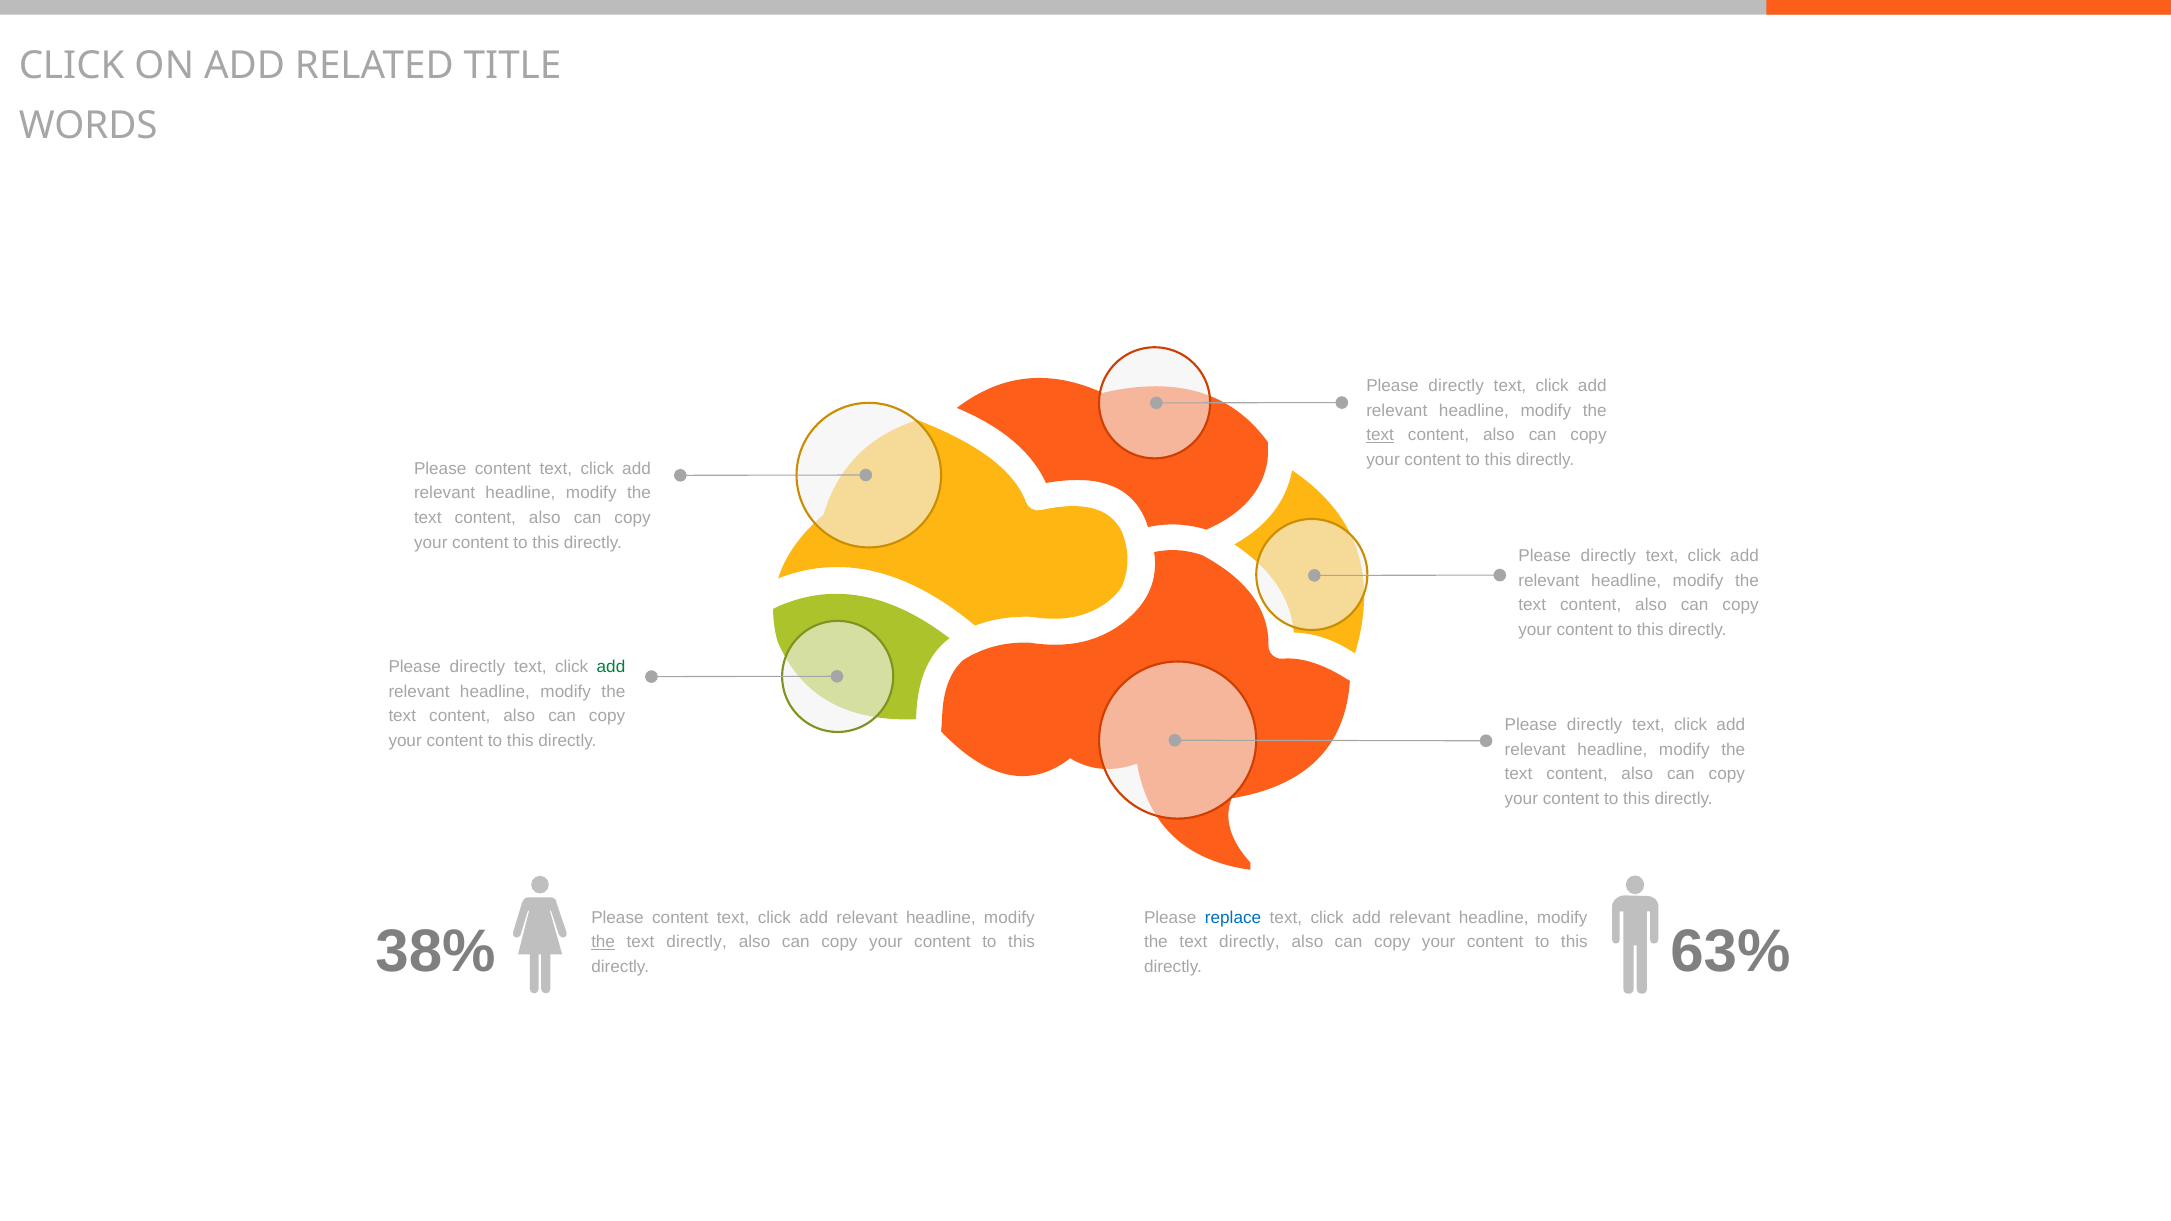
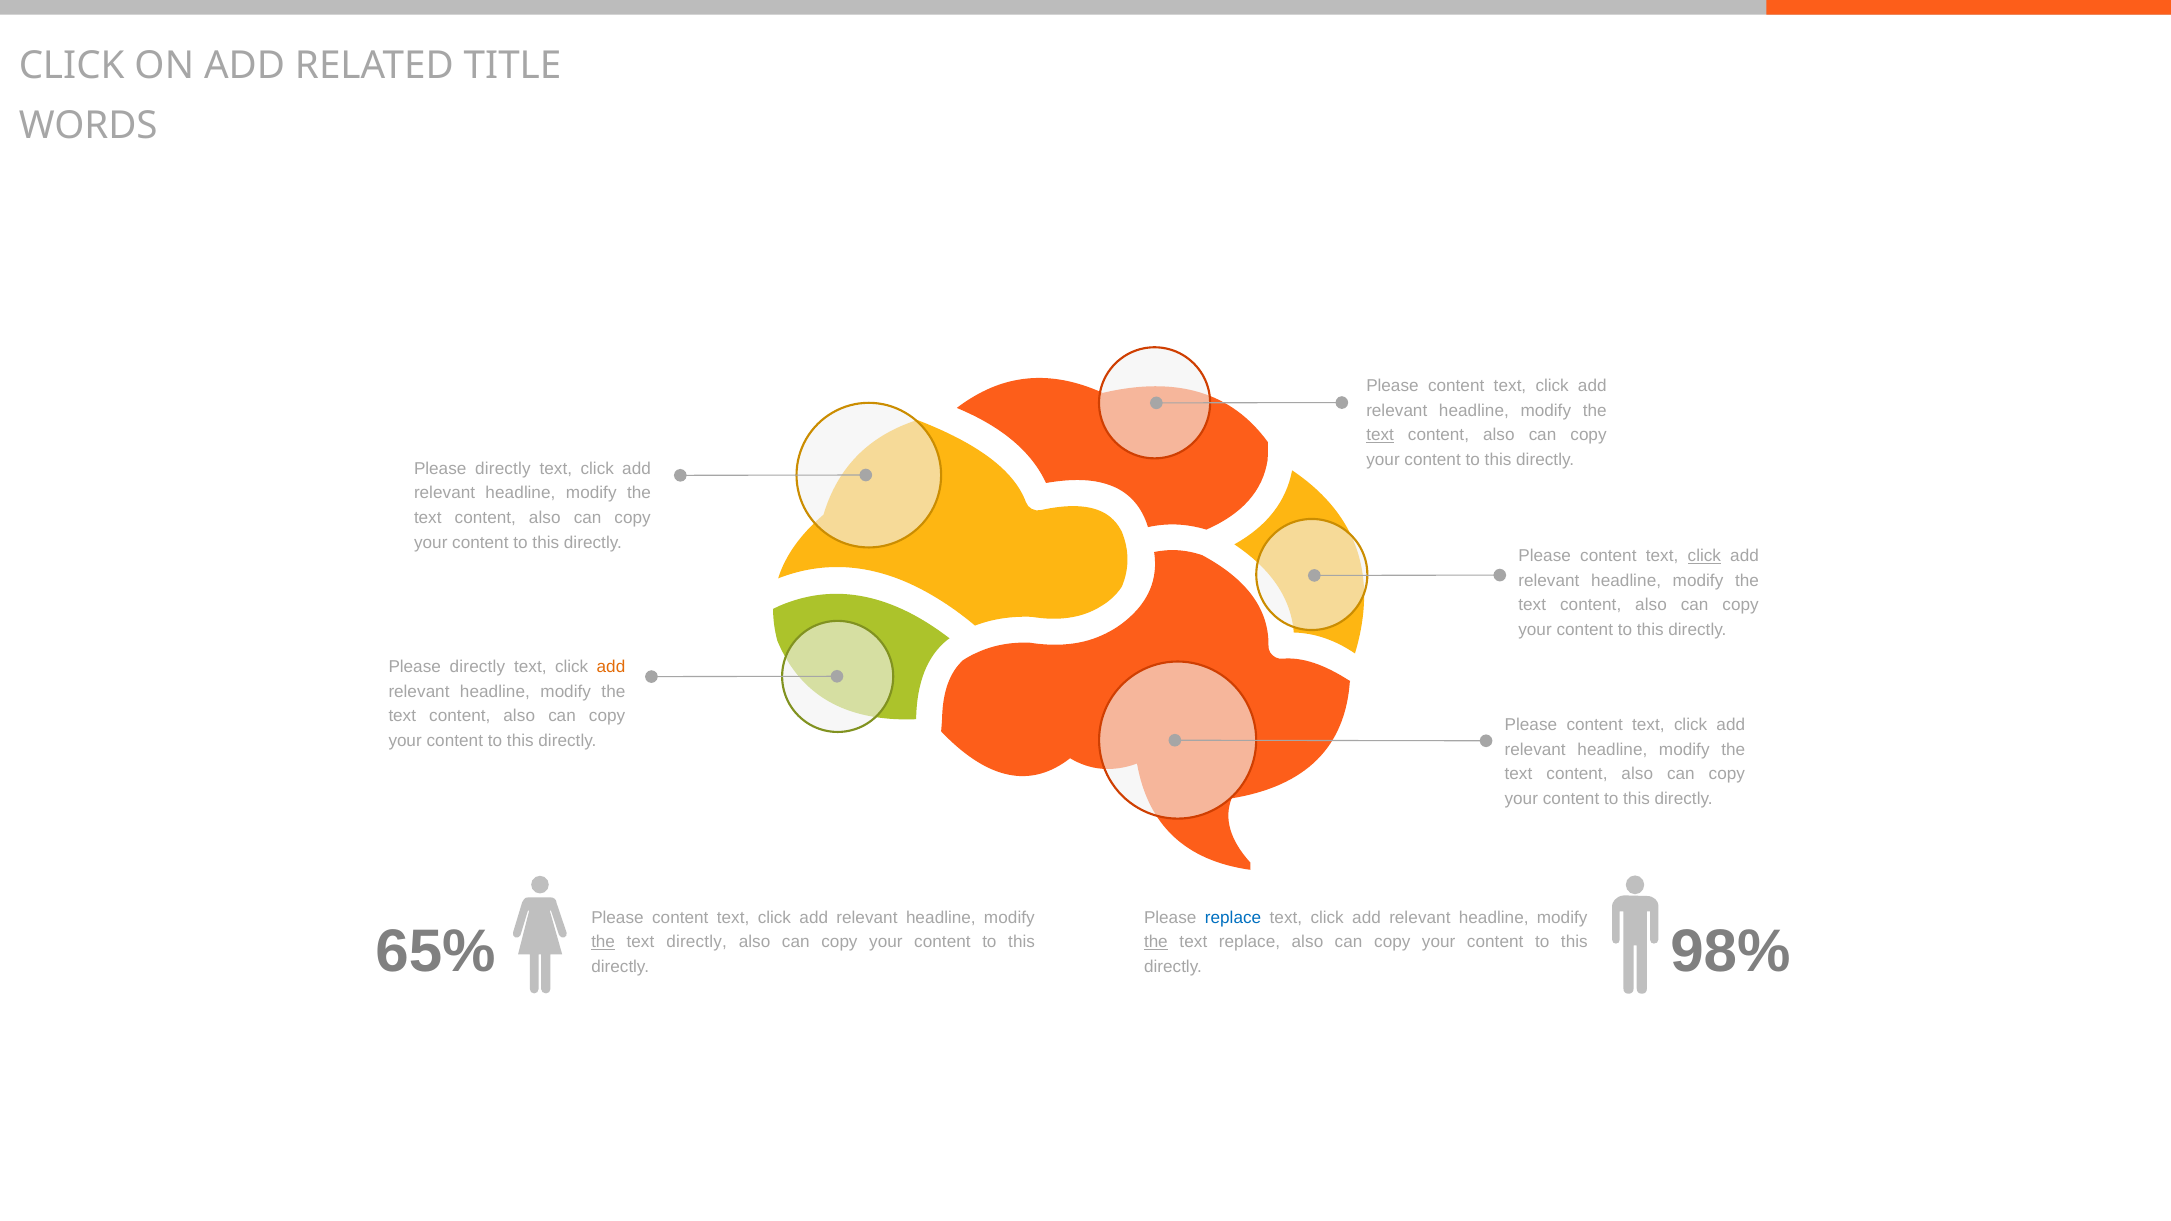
directly at (1456, 386): directly -> content
content at (503, 469): content -> directly
directly at (1608, 556): directly -> content
click at (1704, 556) underline: none -> present
add at (611, 667) colour: green -> orange
directly at (1595, 725): directly -> content
38%: 38% -> 65%
the at (1156, 942) underline: none -> present
directly at (1249, 942): directly -> replace
63%: 63% -> 98%
